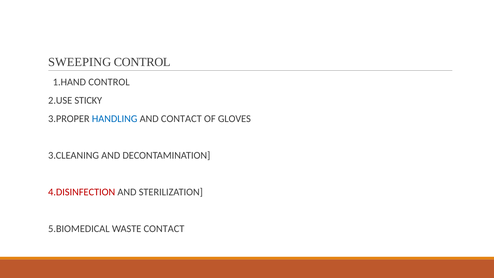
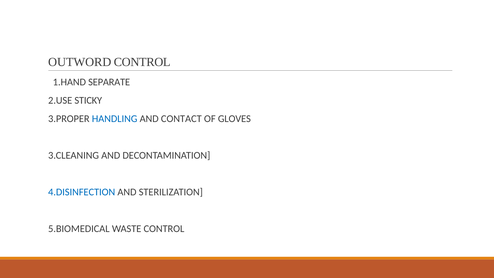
SWEEPING: SWEEPING -> OUTWORD
1.HAND CONTROL: CONTROL -> SEPARATE
4.DISINFECTION colour: red -> blue
WASTE CONTACT: CONTACT -> CONTROL
